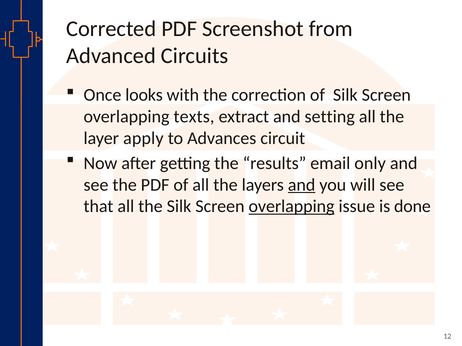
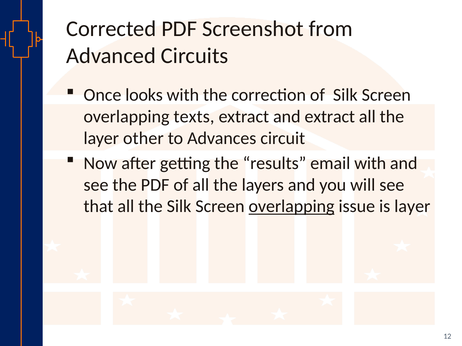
and setting: setting -> extract
apply: apply -> other
email only: only -> with
and at (302, 185) underline: present -> none
is done: done -> layer
